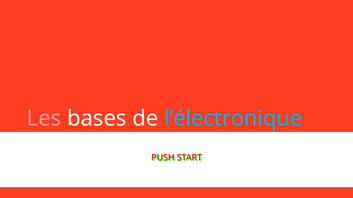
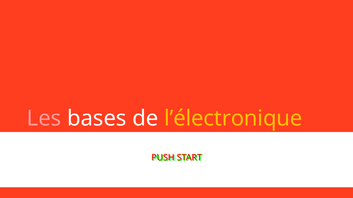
l’électronique colour: light blue -> yellow
